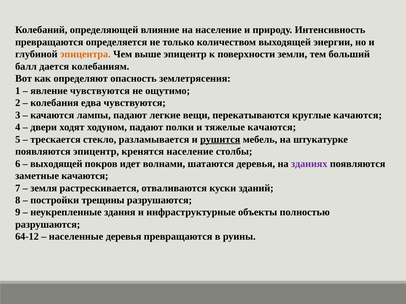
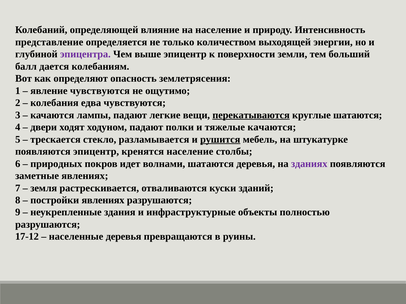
превращаются at (49, 42): превращаются -> представление
эпицентра colour: orange -> purple
перекатываются underline: none -> present
круглые качаются: качаются -> шатаются
выходящей at (56, 164): выходящей -> природных
заметные качаются: качаются -> явлениях
постройки трещины: трещины -> явлениях
64-12: 64-12 -> 17-12
